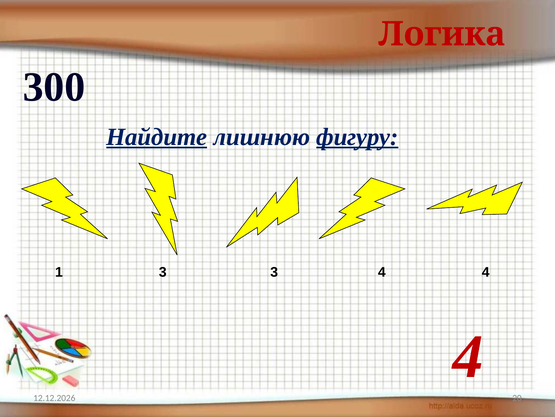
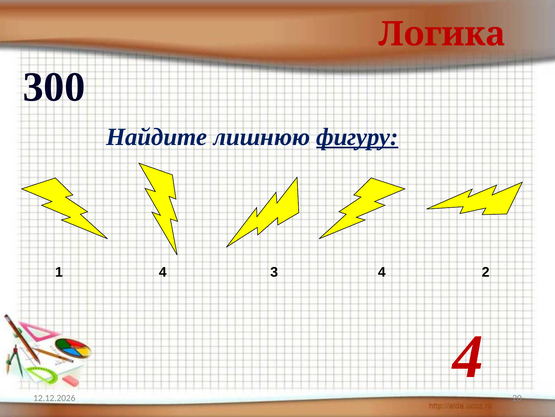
Найдите underline: present -> none
1 3: 3 -> 4
4 4: 4 -> 2
